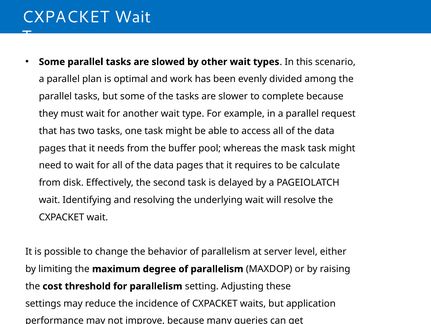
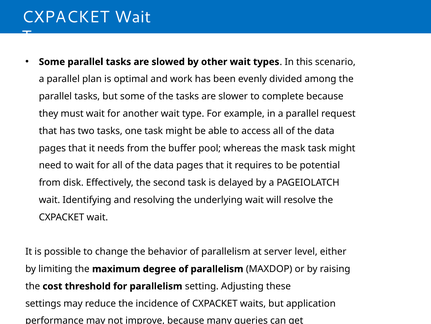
calculate: calculate -> potential
